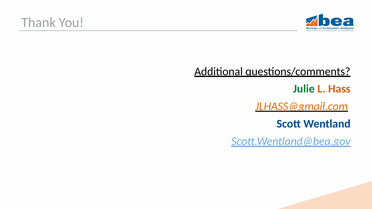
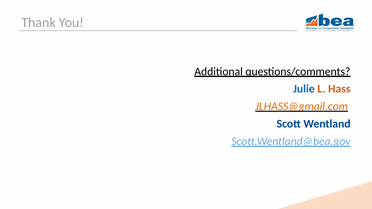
Julie colour: green -> blue
